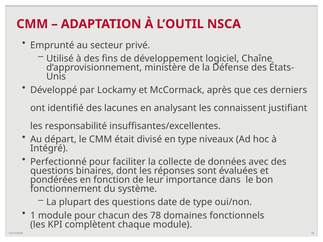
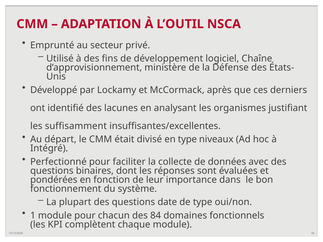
connaissent: connaissent -> organismes
responsabilité: responsabilité -> suffisamment
78: 78 -> 84
